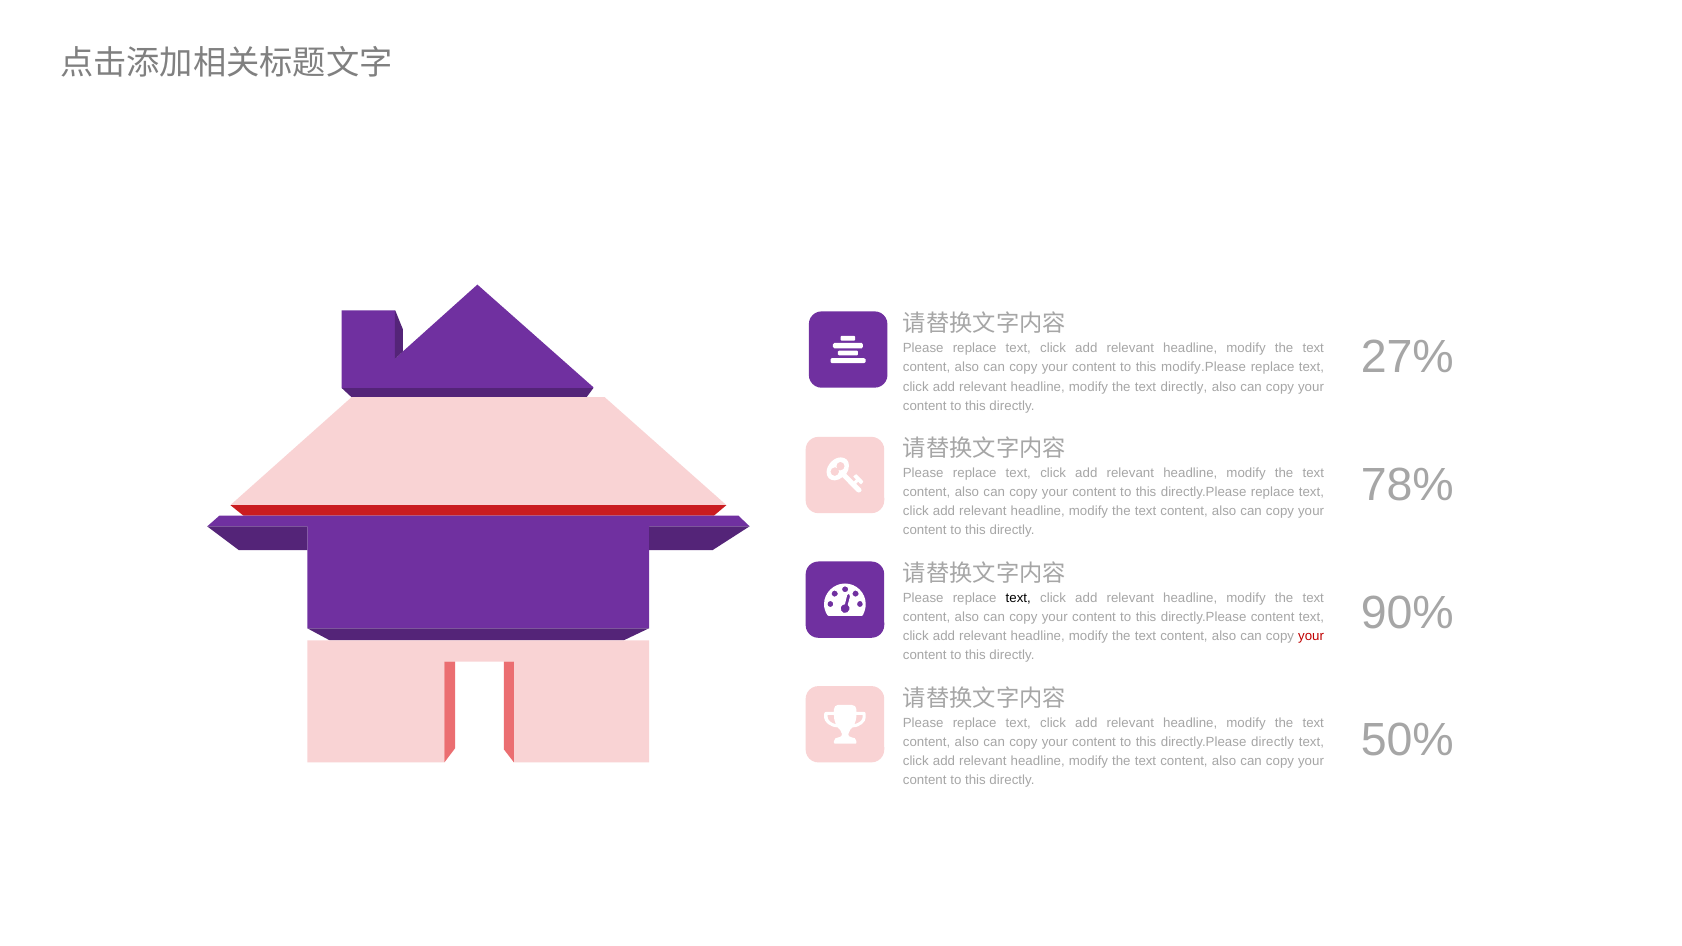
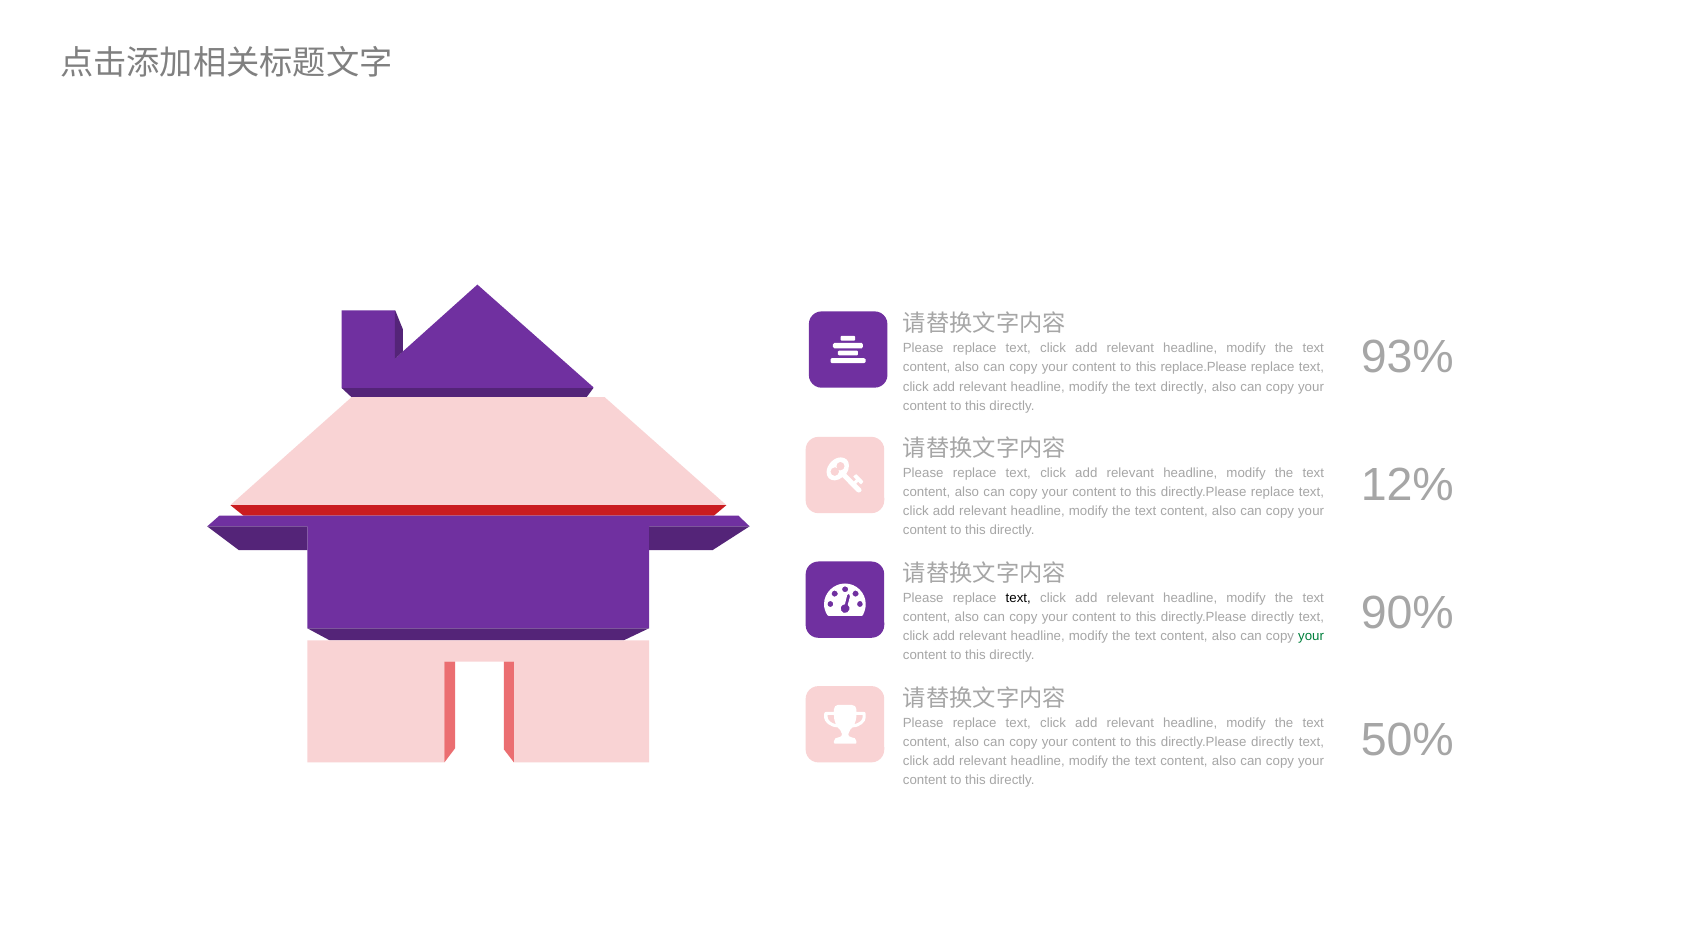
27%: 27% -> 93%
modify.Please: modify.Please -> replace.Please
78%: 78% -> 12%
content at (1273, 617): content -> directly
your at (1311, 637) colour: red -> green
